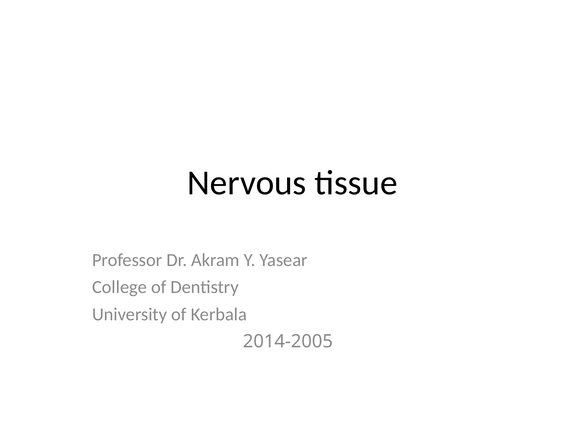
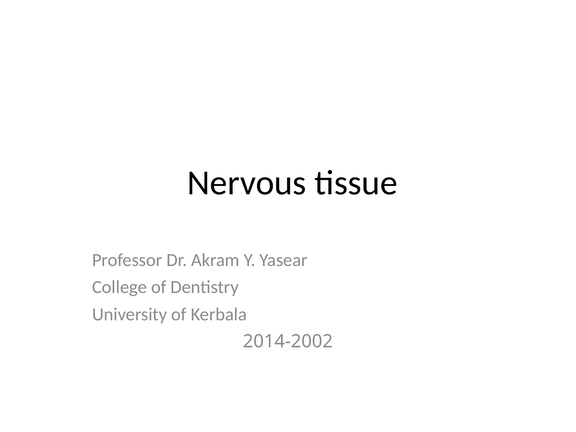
2014-2005: 2014-2005 -> 2014-2002
